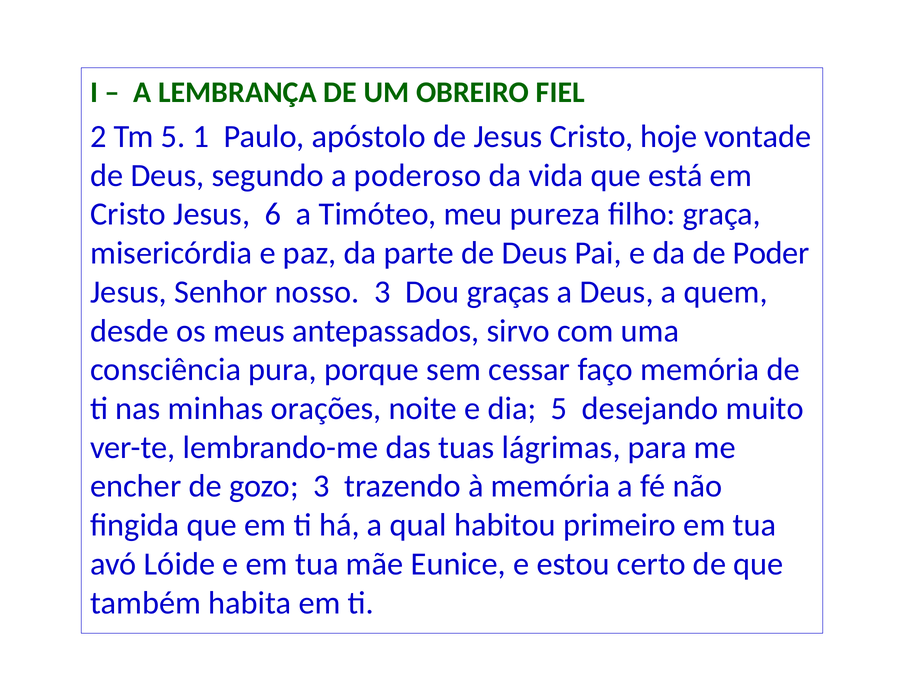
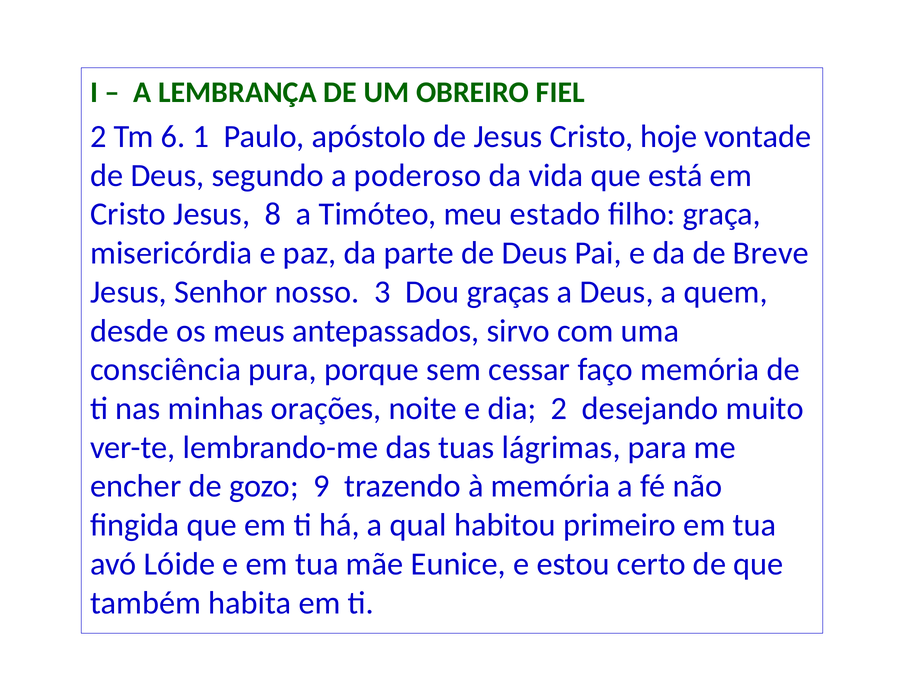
Tm 5: 5 -> 6
6: 6 -> 8
pureza: pureza -> estado
Poder: Poder -> Breve
dia 5: 5 -> 2
gozo 3: 3 -> 9
